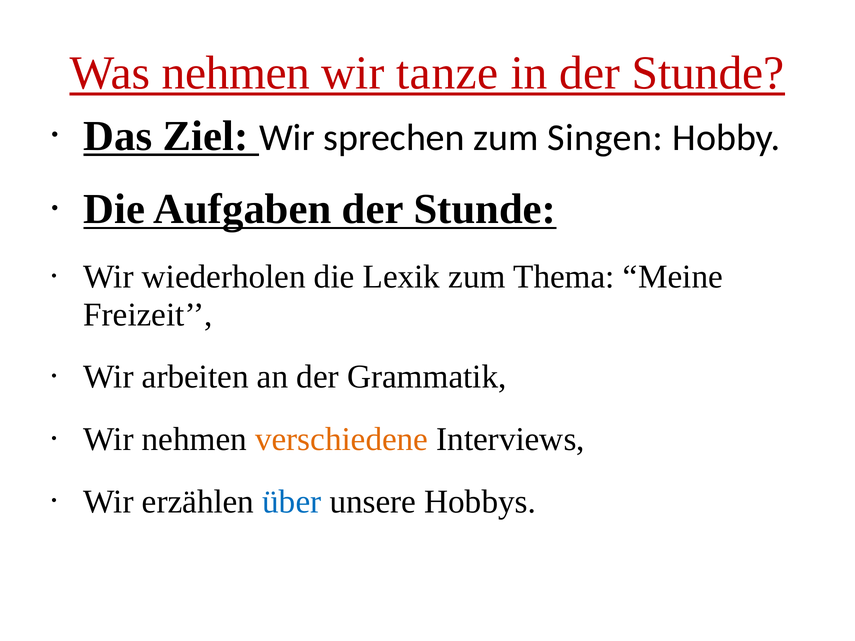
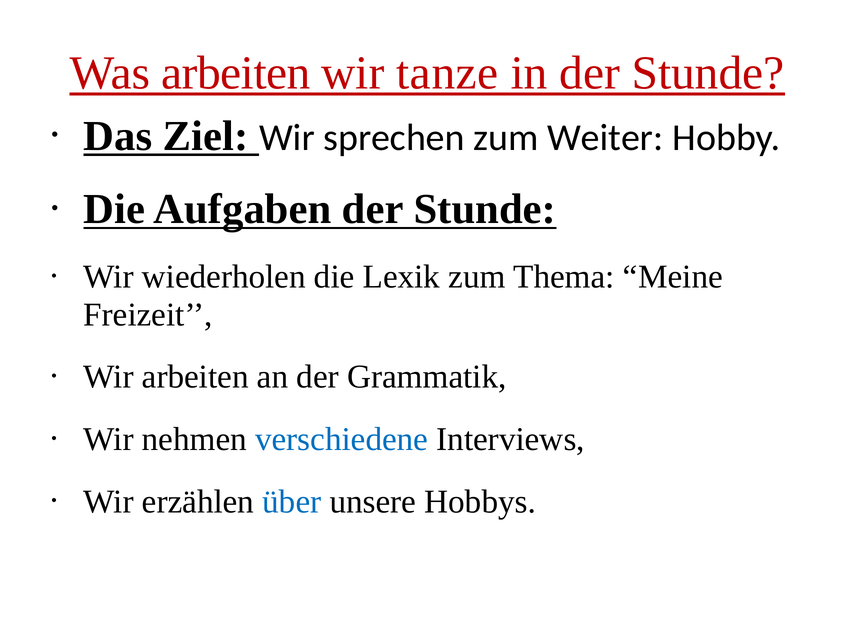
Was nehmen: nehmen -> arbeiten
Singen: Singen -> Weiter
verschiedene colour: orange -> blue
